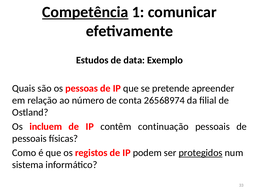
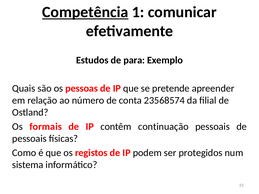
data: data -> para
26568974: 26568974 -> 23568574
incluem: incluem -> formais
protegidos underline: present -> none
